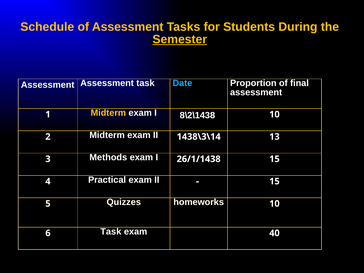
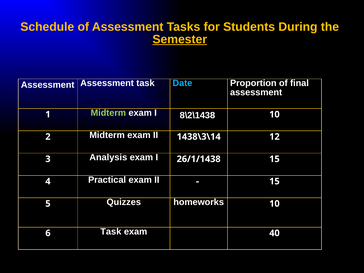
Midterm at (108, 113) colour: yellow -> light green
13: 13 -> 12
Methods: Methods -> Analysis
